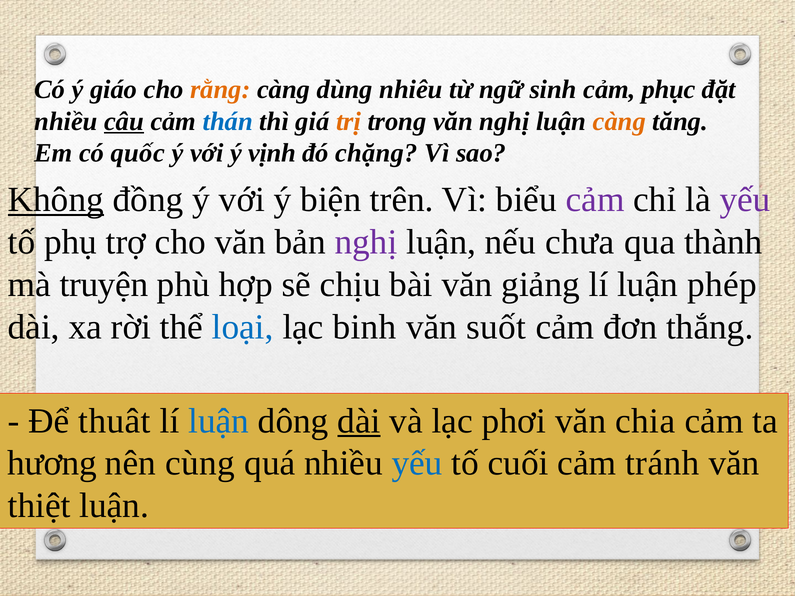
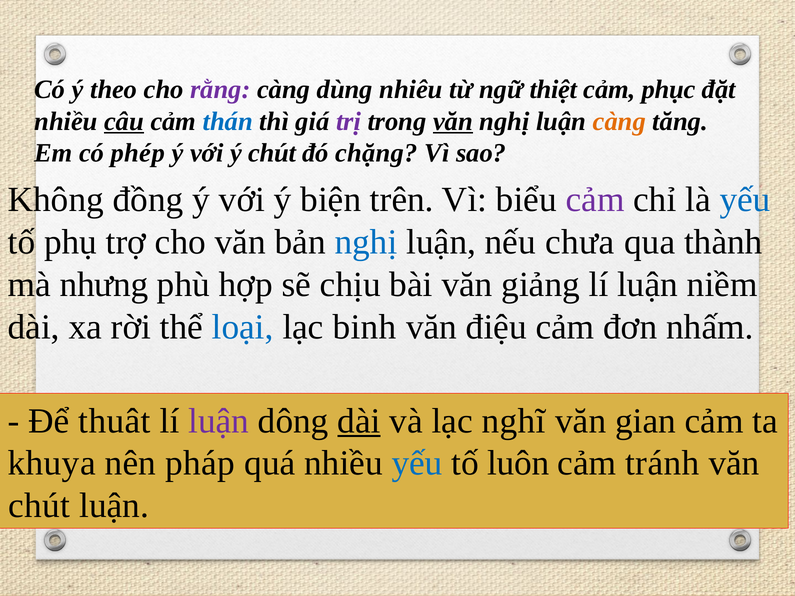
giáo: giáo -> theo
rằng colour: orange -> purple
sinh: sinh -> thiệt
trị colour: orange -> purple
văn at (453, 121) underline: none -> present
quốc: quốc -> phép
ý vịnh: vịnh -> chút
Không underline: present -> none
yếu at (745, 200) colour: purple -> blue
nghị at (366, 242) colour: purple -> blue
truyện: truyện -> nhưng
phép: phép -> niềm
suốt: suốt -> điệu
thắng: thắng -> nhấm
luận at (219, 421) colour: blue -> purple
phơi: phơi -> nghĩ
chia: chia -> gian
hương: hương -> khuya
cùng: cùng -> pháp
cuối: cuối -> luôn
thiệt at (39, 506): thiệt -> chút
